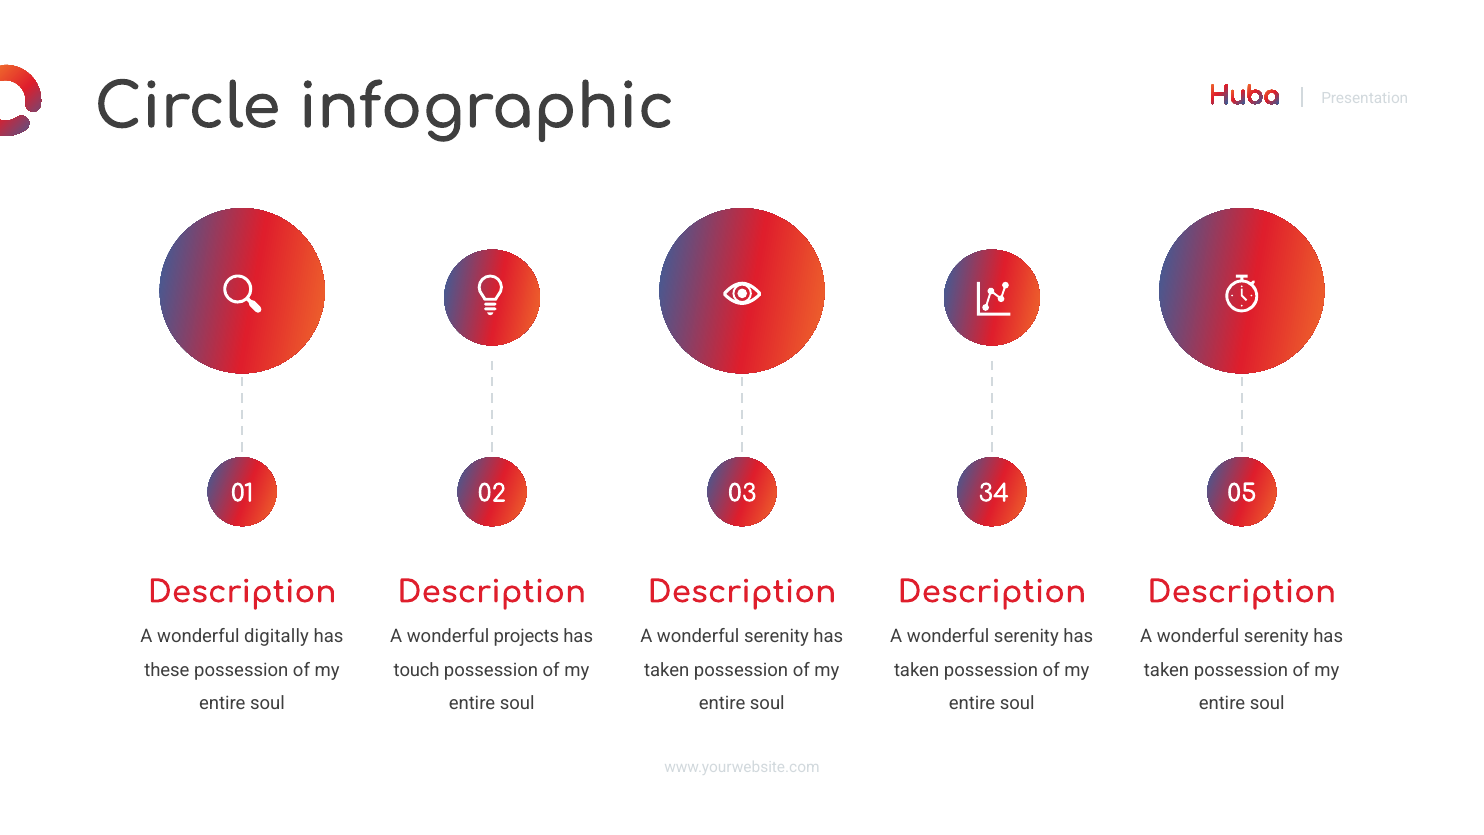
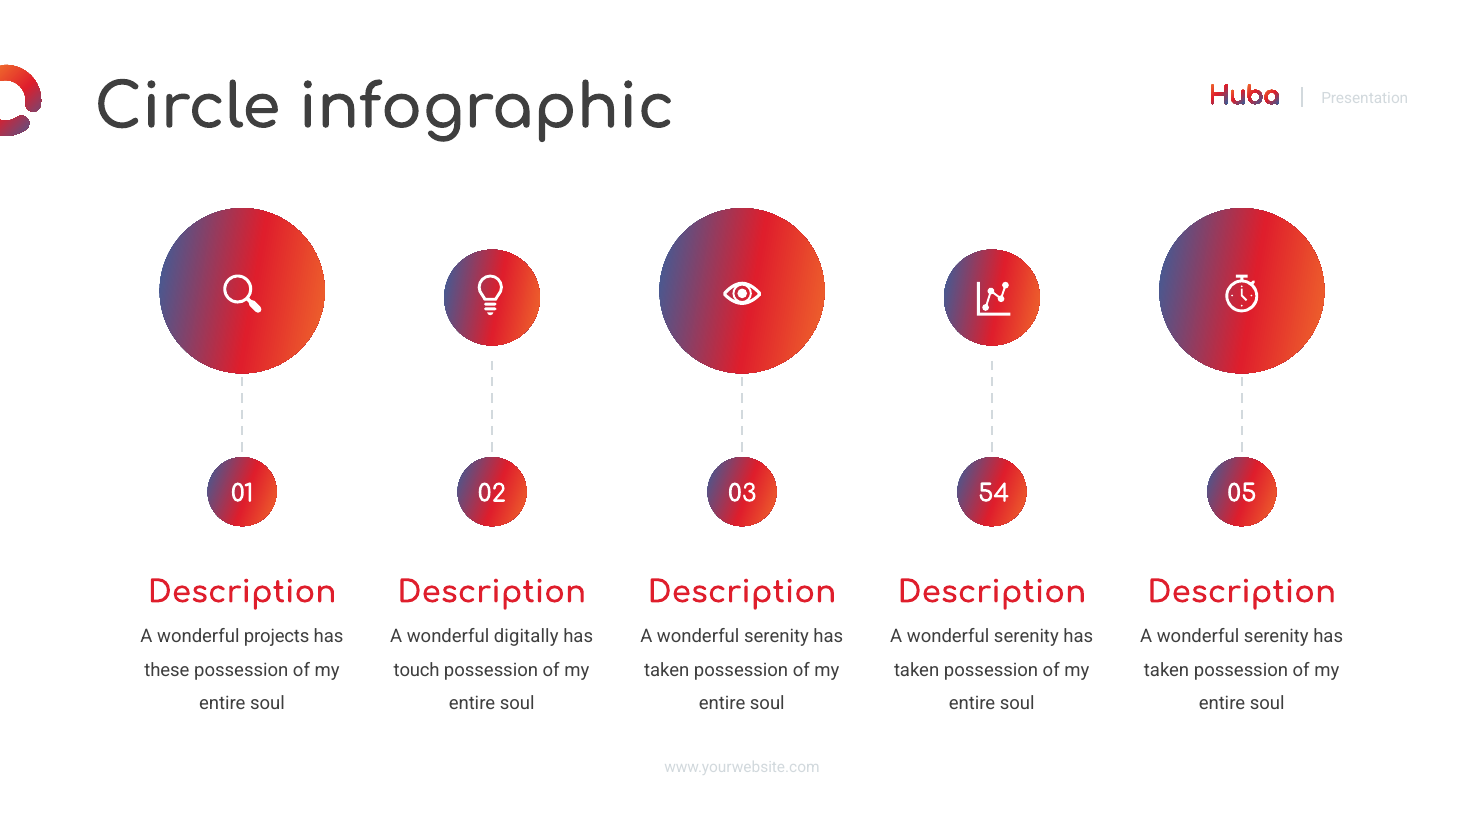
34: 34 -> 54
digitally: digitally -> projects
projects: projects -> digitally
